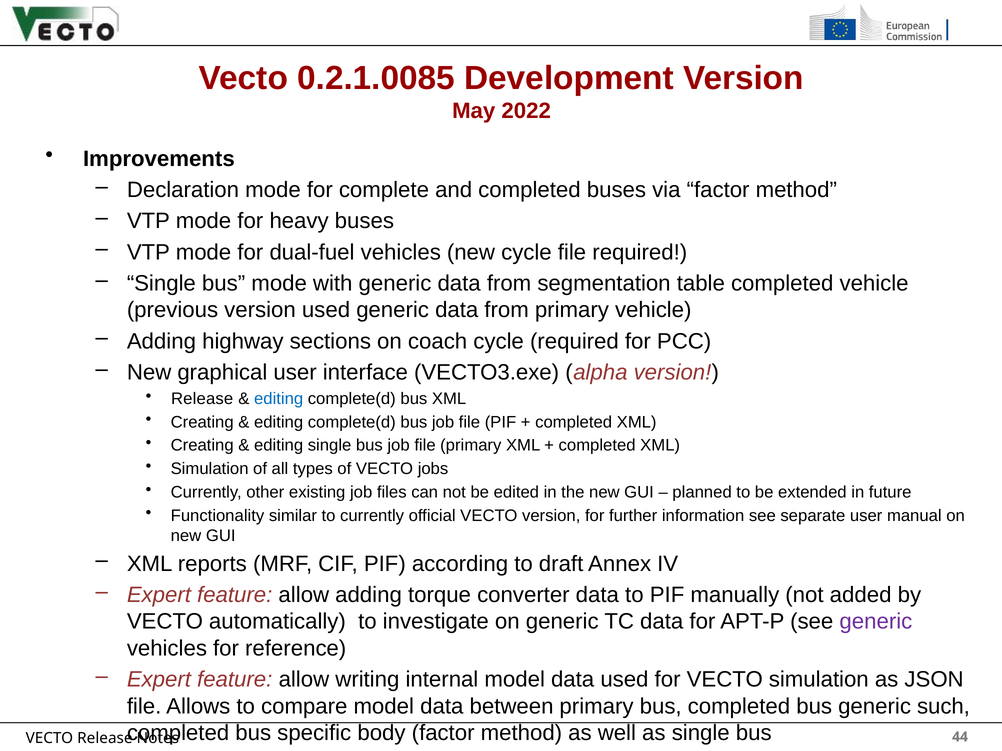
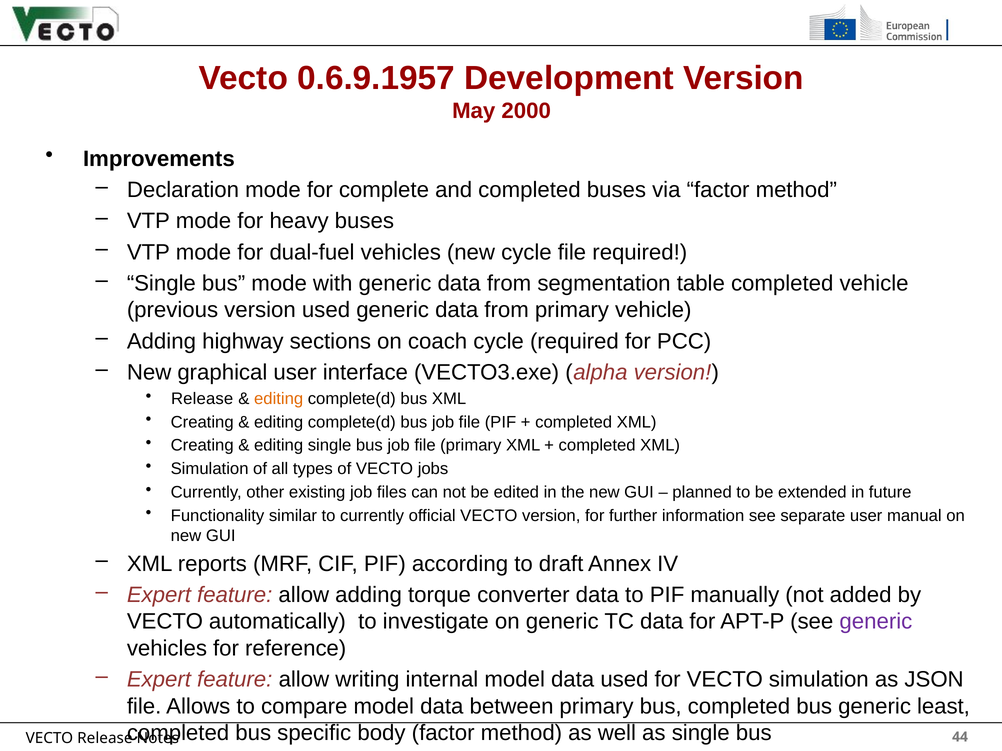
0.2.1.0085: 0.2.1.0085 -> 0.6.9.1957
2022: 2022 -> 2000
editing at (279, 399) colour: blue -> orange
such: such -> least
